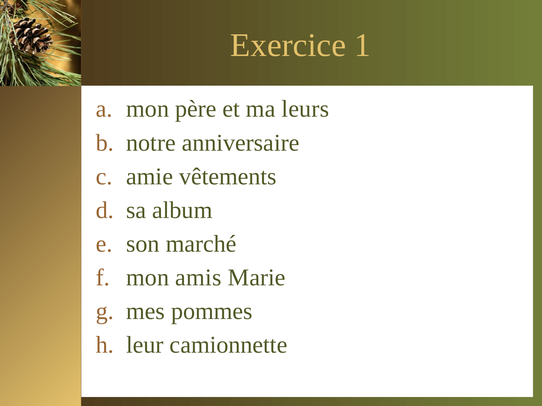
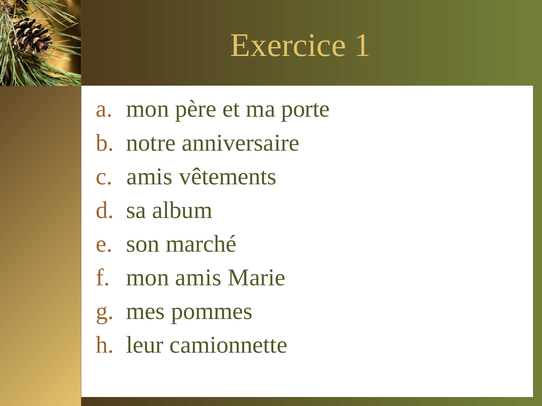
leurs: leurs -> porte
amie at (150, 177): amie -> amis
